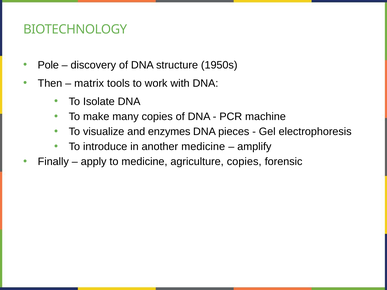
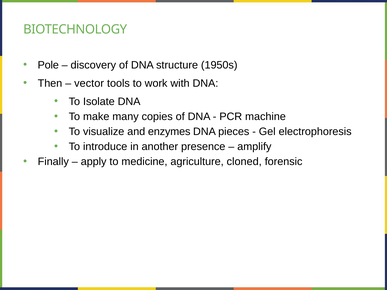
matrix: matrix -> vector
another medicine: medicine -> presence
agriculture copies: copies -> cloned
